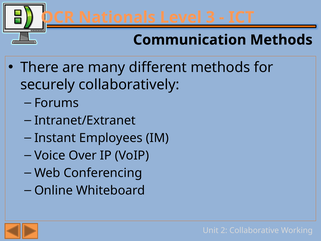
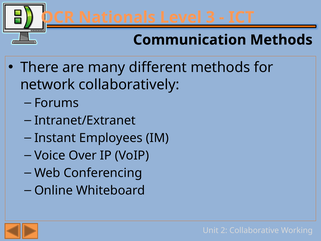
securely: securely -> network
